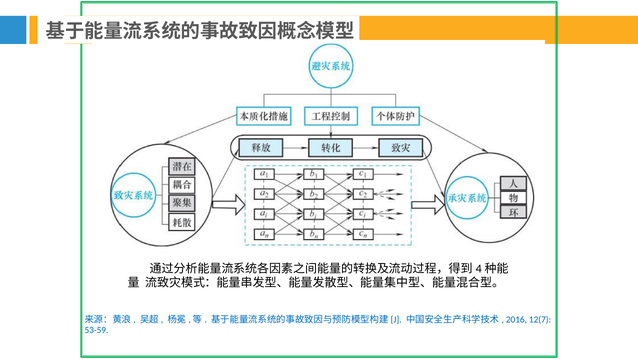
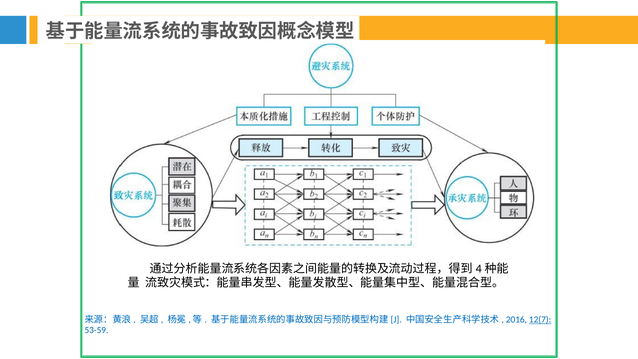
12(7 underline: none -> present
